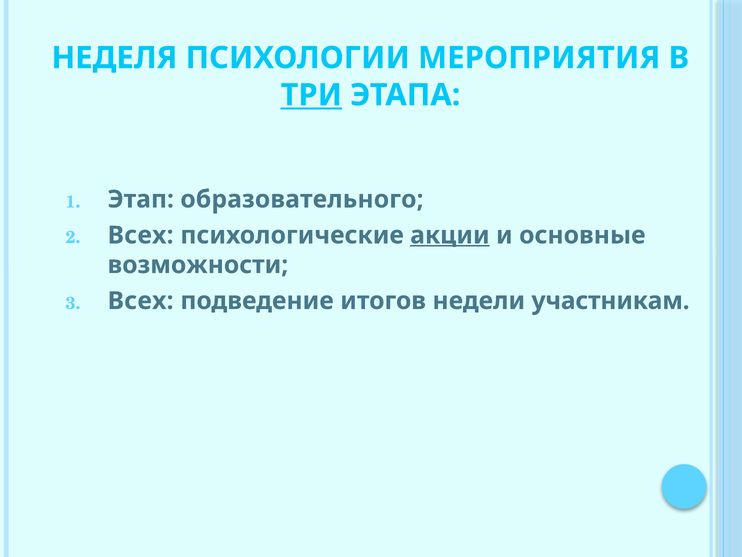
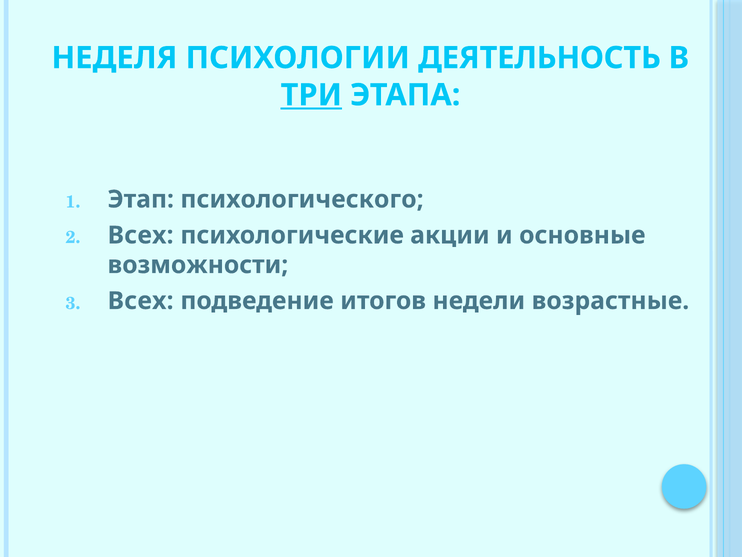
МЕРОПРИЯТИЯ: МЕРОПРИЯТИЯ -> ДЕЯТЕЛЬНОСТЬ
образовательного: образовательного -> психологического
акции underline: present -> none
участникам: участникам -> возрастные
